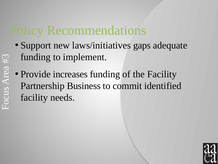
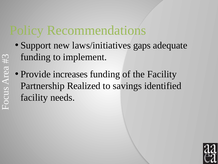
Business: Business -> Realized
commit: commit -> savings
